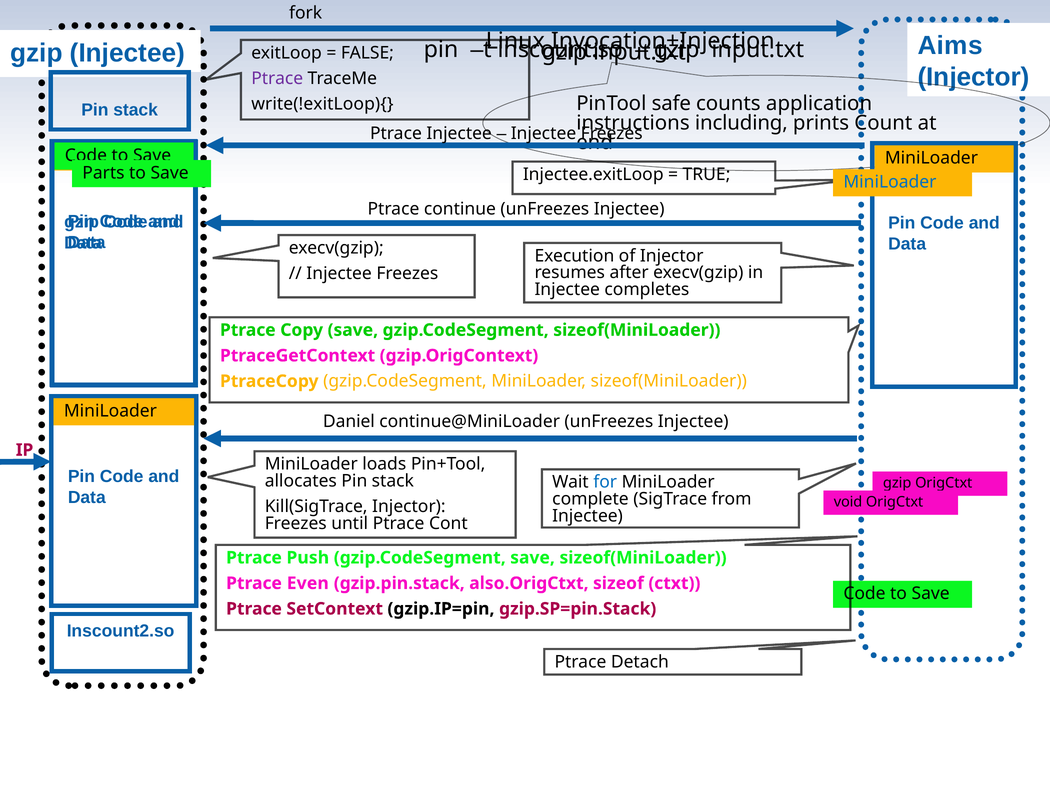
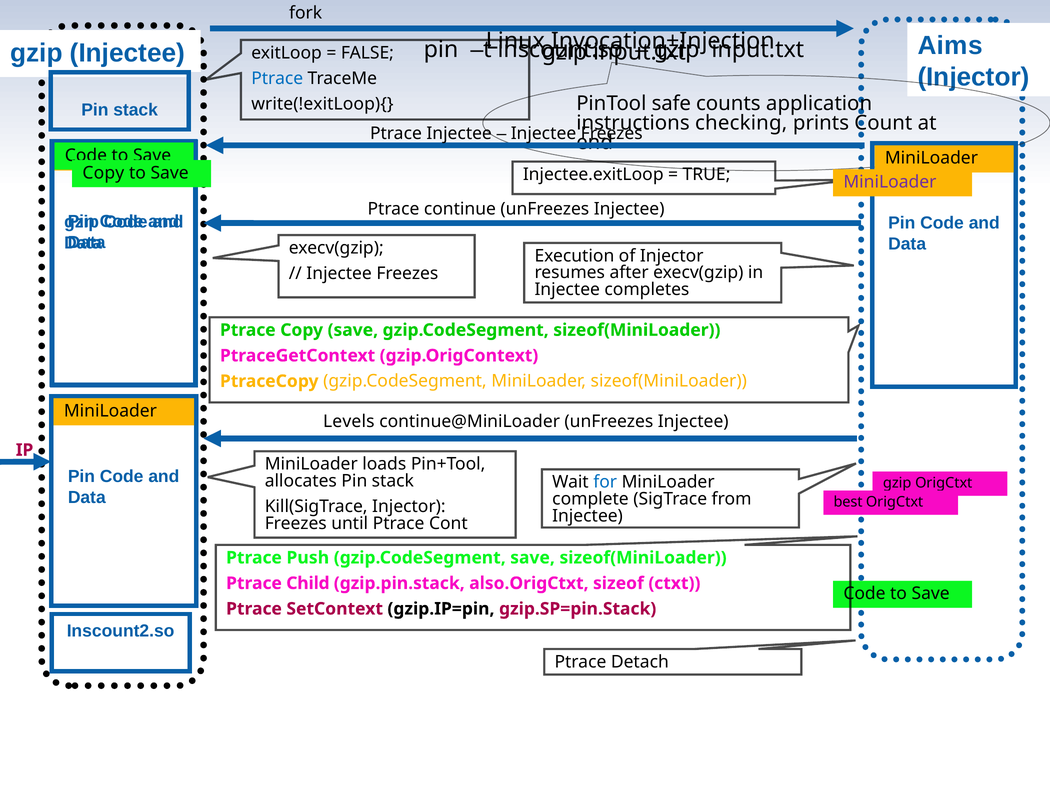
Ptrace at (277, 78) colour: purple -> blue
including: including -> checking
Parts at (103, 173): Parts -> Copy
MiniLoader at (890, 182) colour: blue -> purple
Daniel: Daniel -> Levels
void: void -> best
Even: Even -> Child
